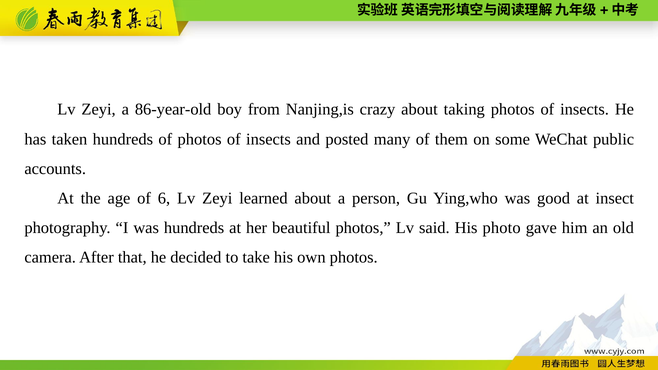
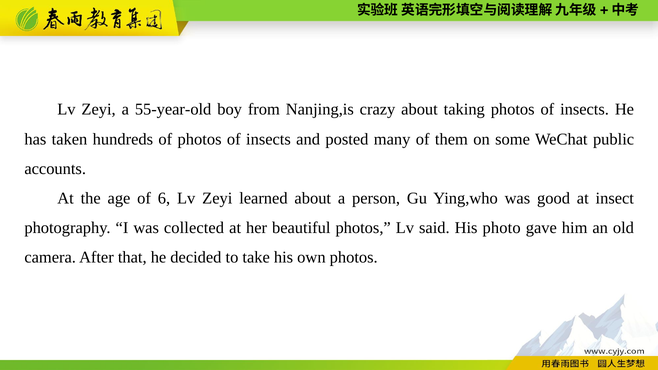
86-year-old: 86-year-old -> 55-year-old
was hundreds: hundreds -> collected
